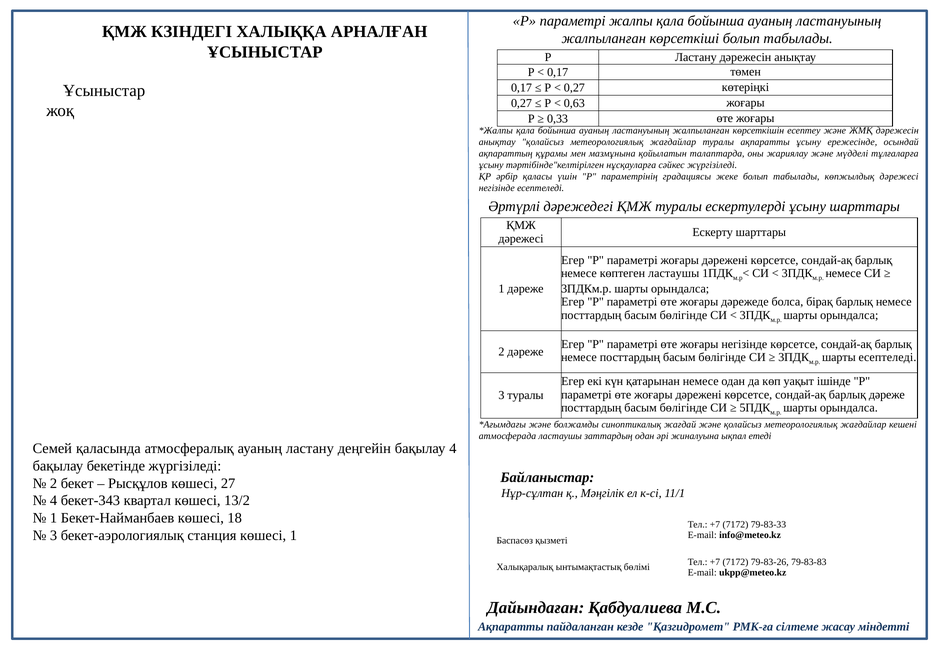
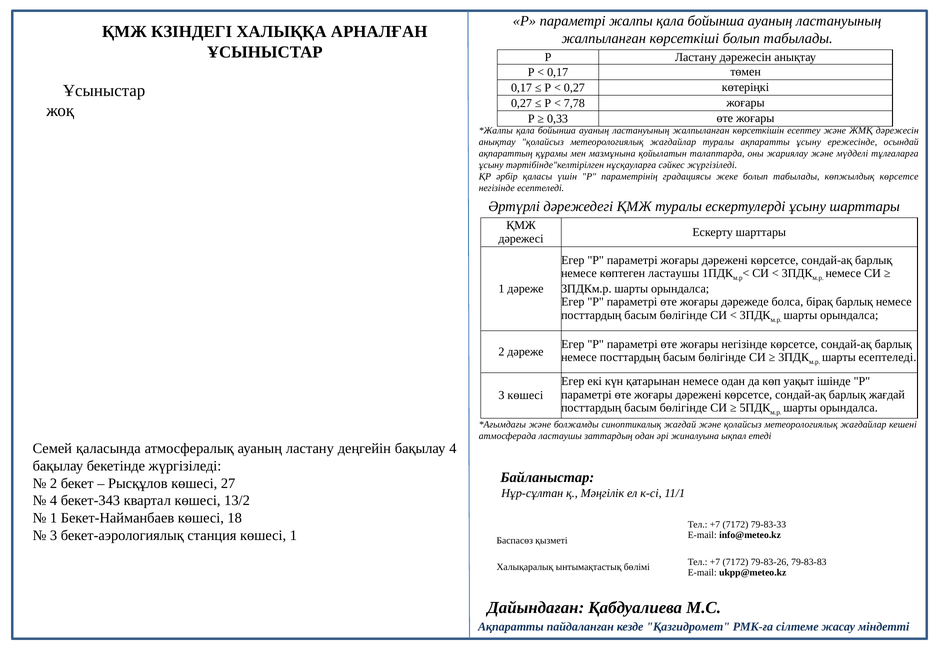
0,63: 0,63 -> 7,78
көпжылдық дәрежесі: дәрежесі -> көрсетсе
барлық дәреже: дәреже -> жағдай
3 туралы: туралы -> көшесі
